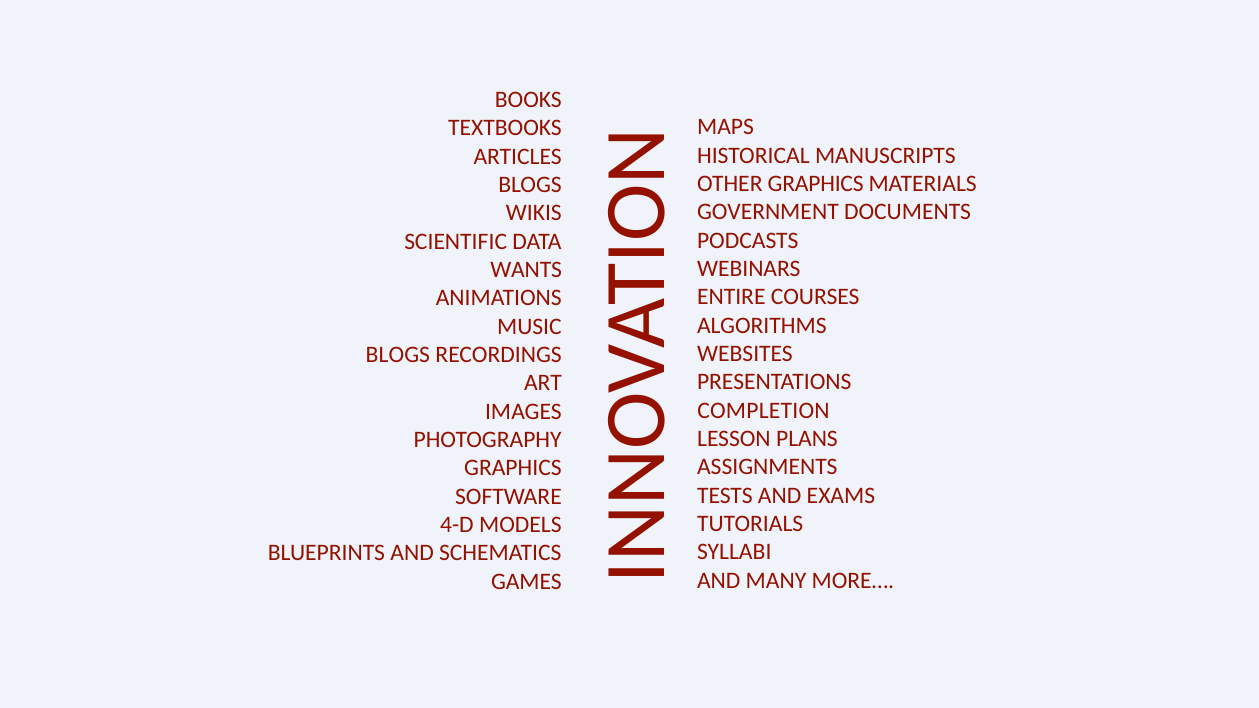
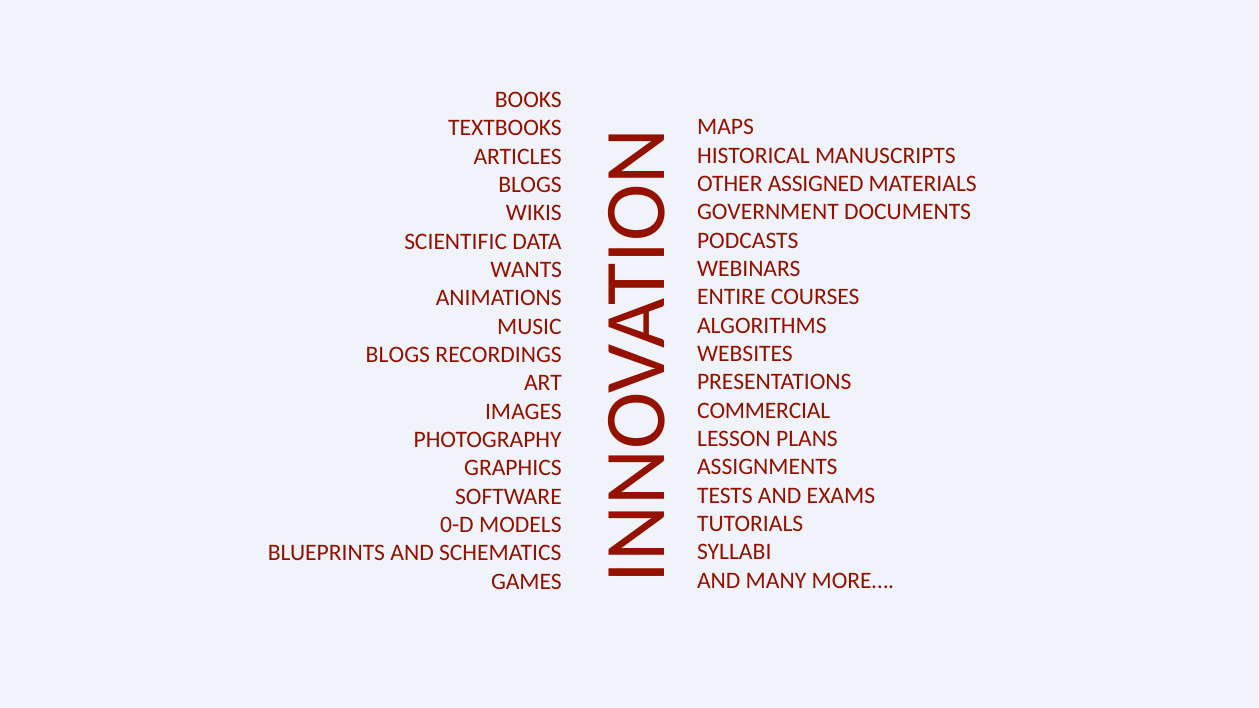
OTHER GRAPHICS: GRAPHICS -> ASSIGNED
COMPLETION: COMPLETION -> COMMERCIAL
4-D: 4-D -> 0-D
